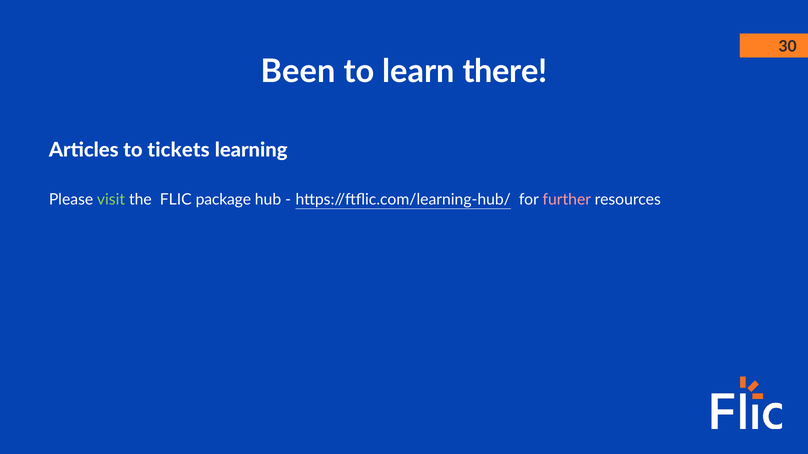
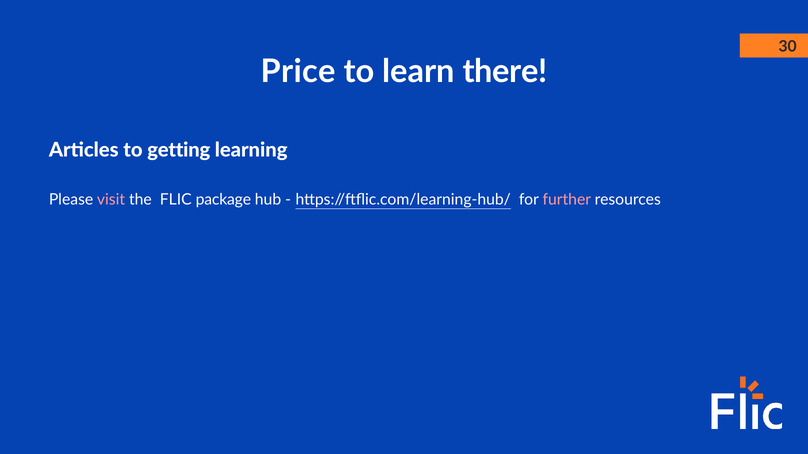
Been: Been -> Price
tickets: tickets -> getting
visit colour: light green -> pink
